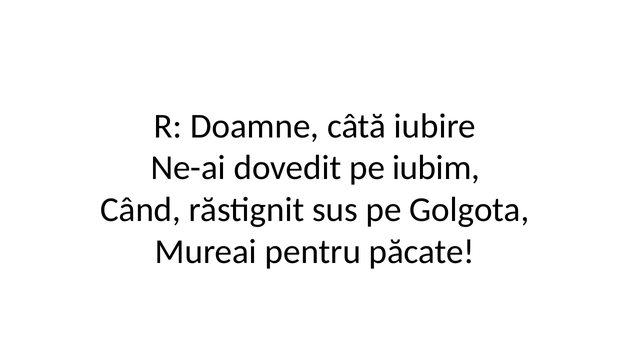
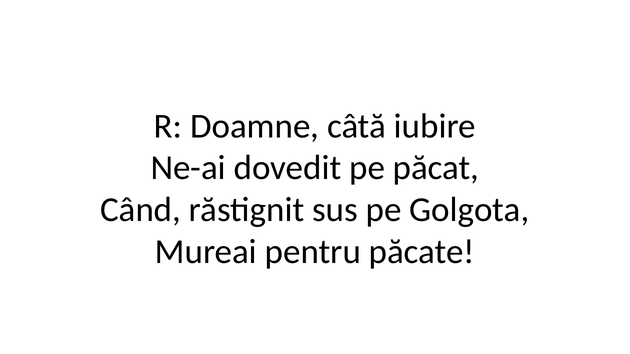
iubim: iubim -> păcat
